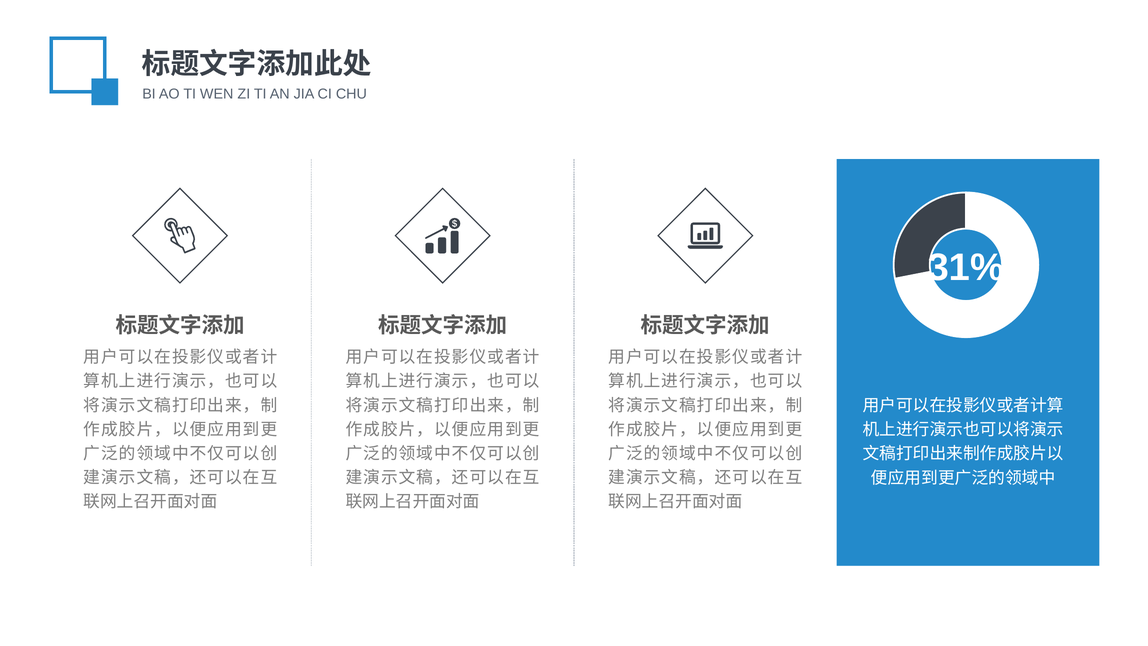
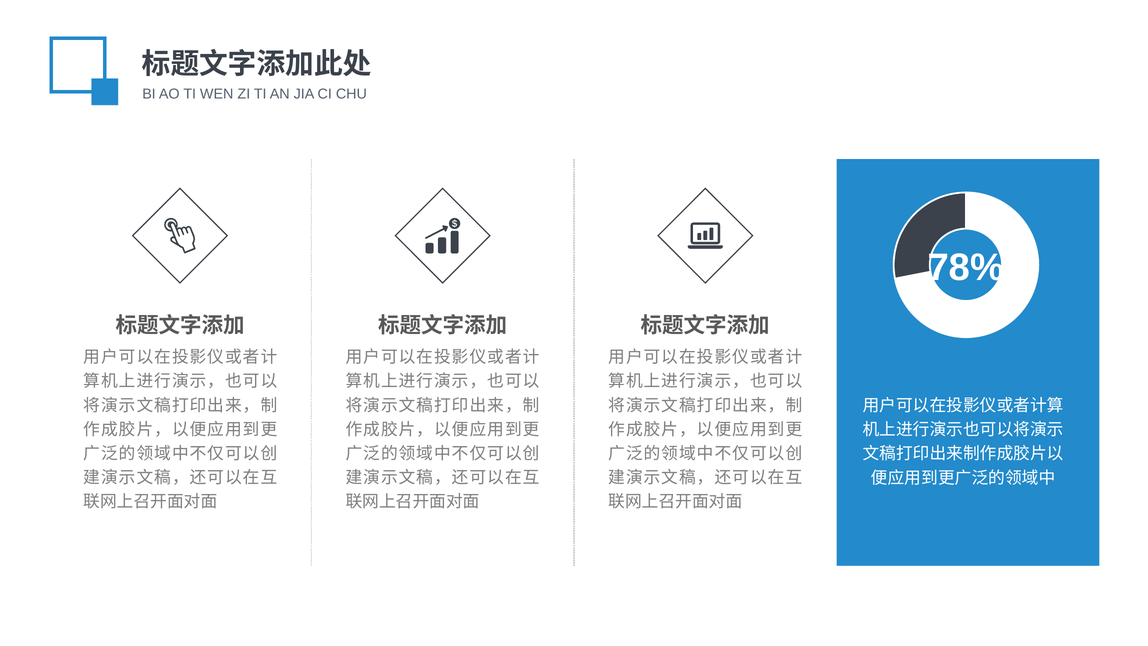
31%: 31% -> 78%
